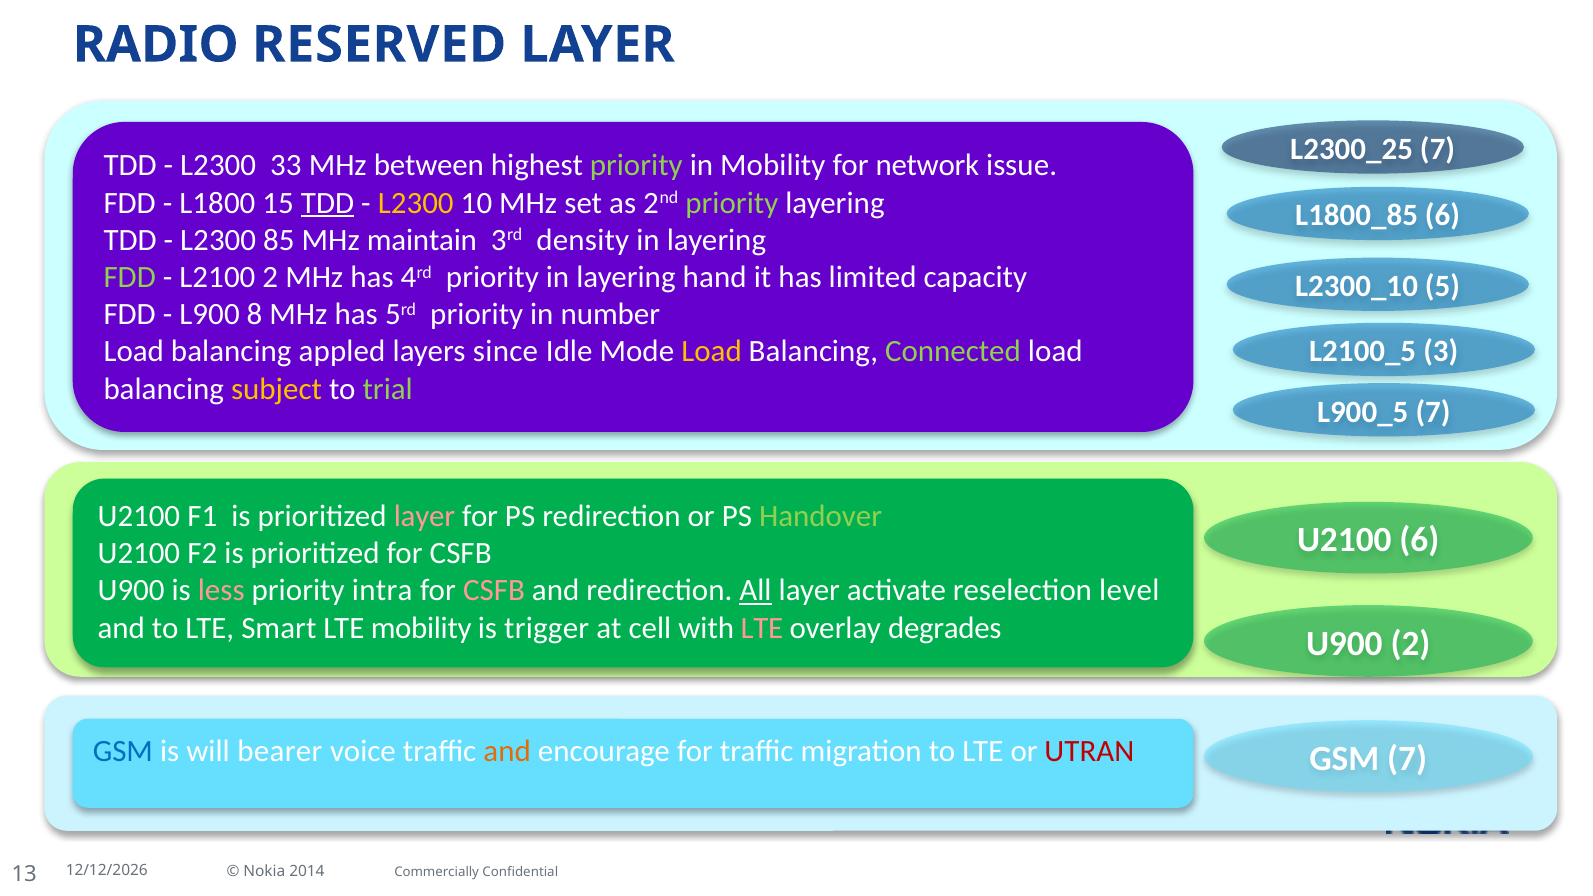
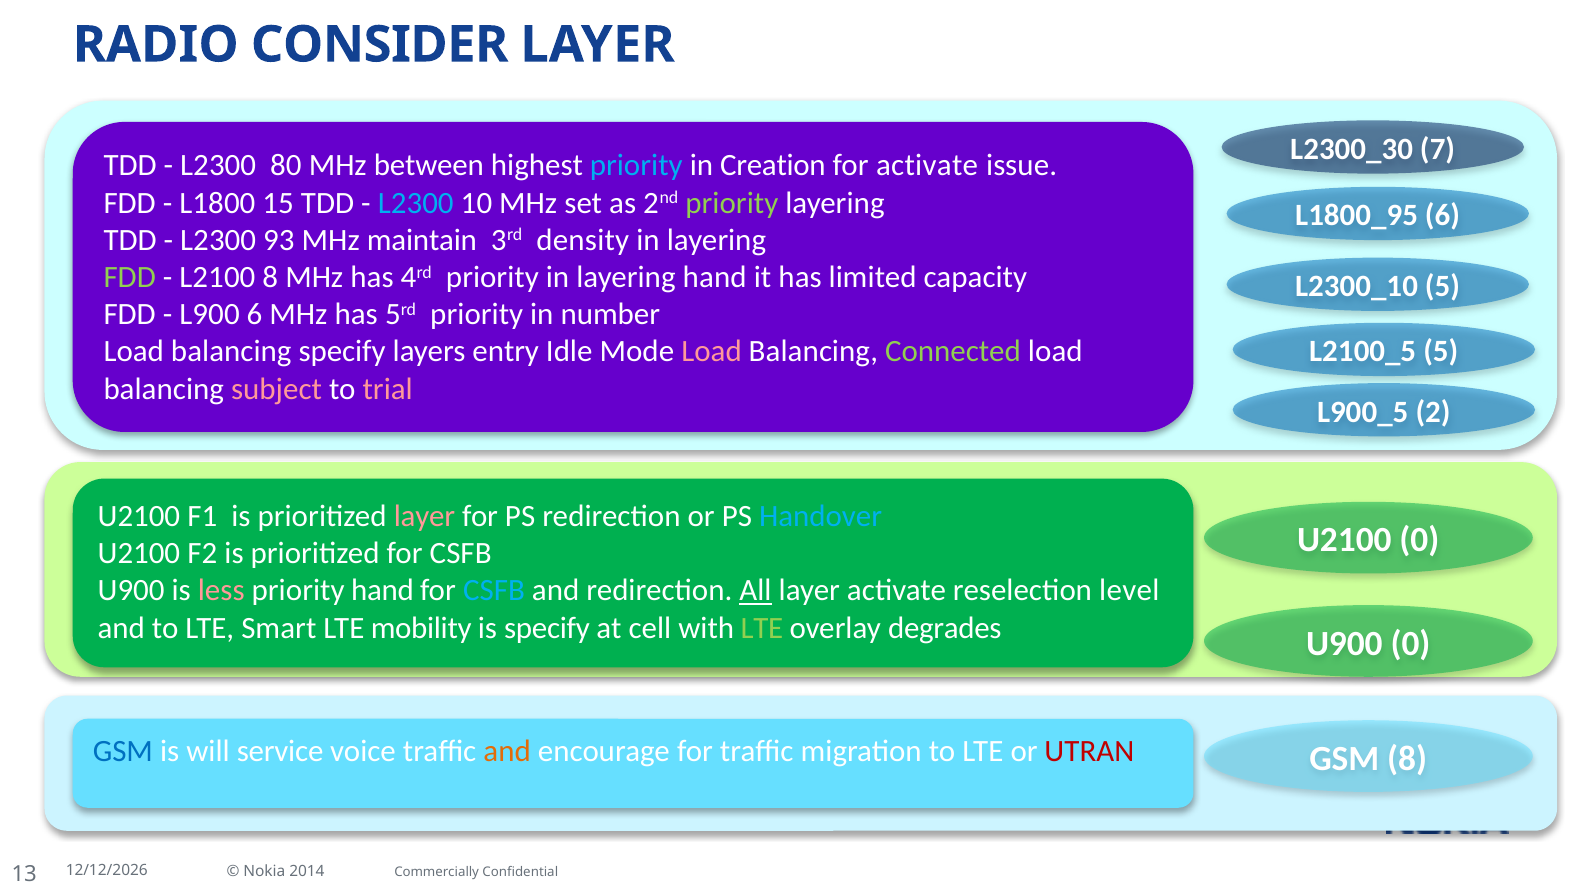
RESERVED: RESERVED -> CONSIDER
L2300_25: L2300_25 -> L2300_30
33: 33 -> 80
priority at (636, 166) colour: light green -> light blue
in Mobility: Mobility -> Creation
for network: network -> activate
TDD at (328, 203) underline: present -> none
L2300 at (416, 203) colour: yellow -> light blue
L1800_85: L1800_85 -> L1800_95
85: 85 -> 93
L2100 2: 2 -> 8
L900 8: 8 -> 6
balancing appled: appled -> specify
since: since -> entry
Load at (712, 352) colour: yellow -> pink
L2100_5 3: 3 -> 5
subject colour: yellow -> pink
trial colour: light green -> pink
L900_5 7: 7 -> 2
Handover colour: light green -> light blue
U2100 6: 6 -> 0
priority intra: intra -> hand
CSFB at (494, 591) colour: pink -> light blue
is trigger: trigger -> specify
LTE at (762, 628) colour: pink -> light green
U900 2: 2 -> 0
bearer: bearer -> service
GSM 7: 7 -> 8
